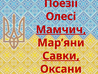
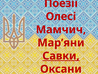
Мамчич underline: present -> none
